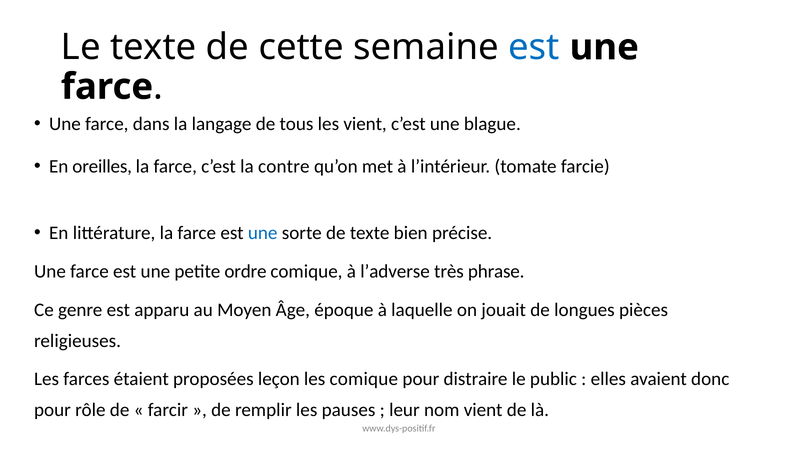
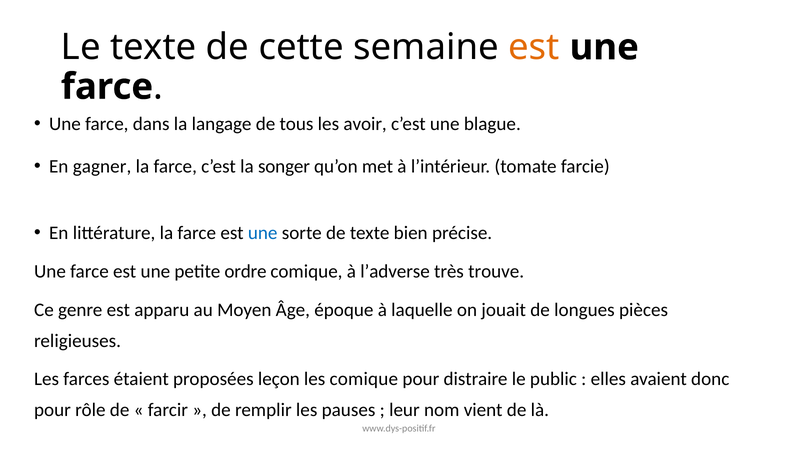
est at (534, 47) colour: blue -> orange
les vient: vient -> avoir
oreilles: oreilles -> gagner
contre: contre -> songer
phrase: phrase -> trouve
